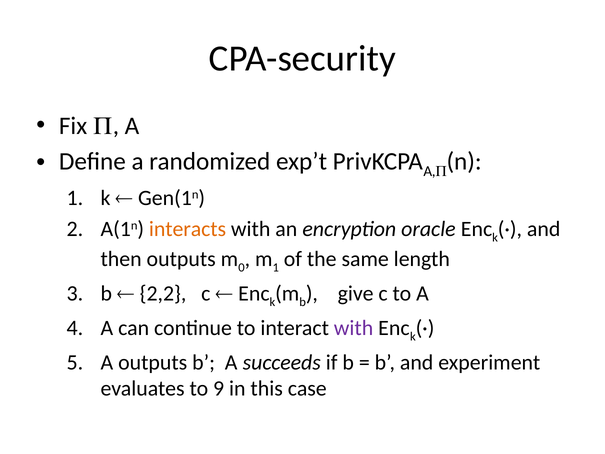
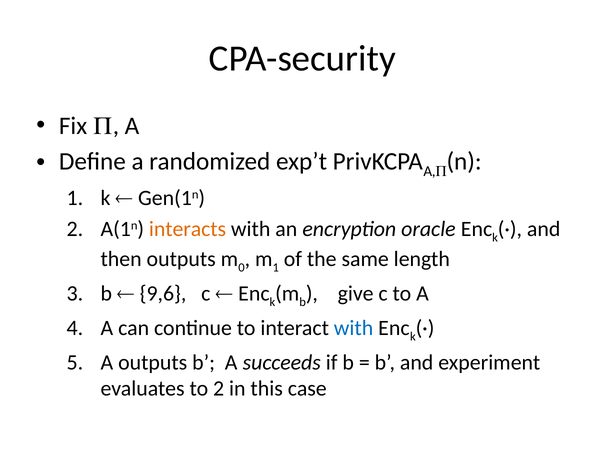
2,2: 2,2 -> 9,6
with at (354, 328) colour: purple -> blue
to 9: 9 -> 2
